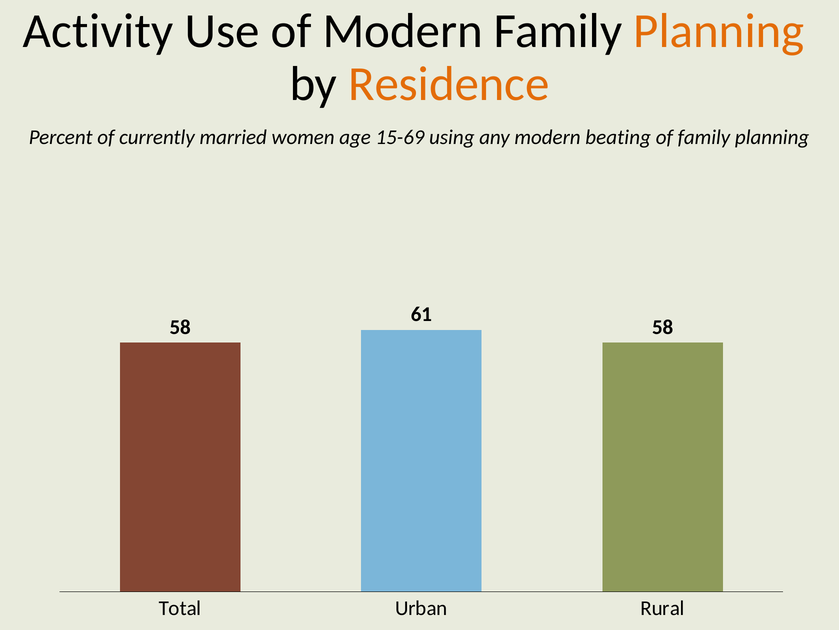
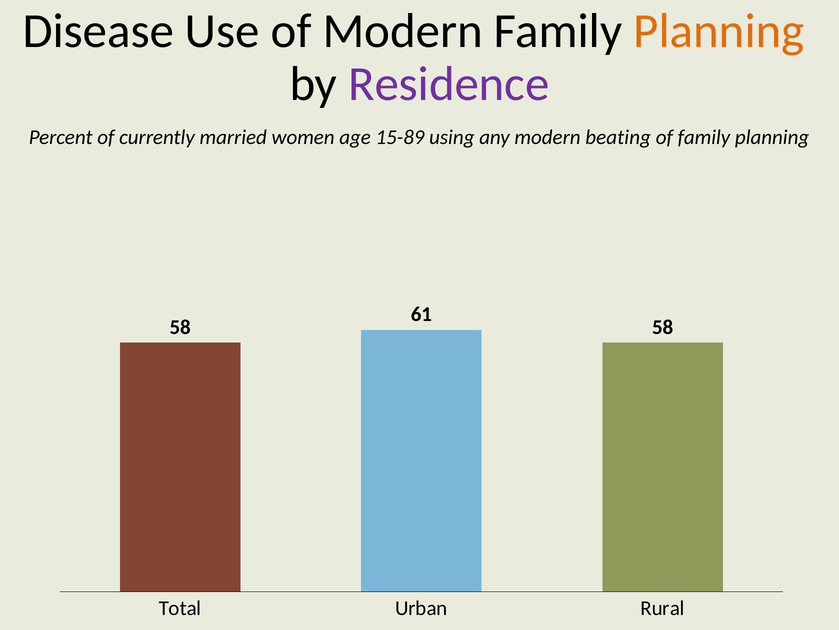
Activity: Activity -> Disease
Residence colour: orange -> purple
15-69: 15-69 -> 15-89
